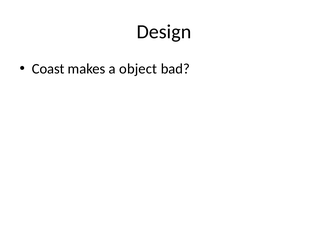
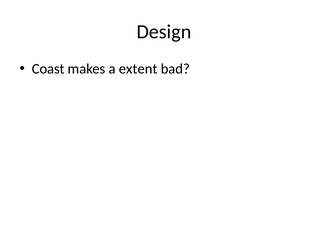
object: object -> extent
